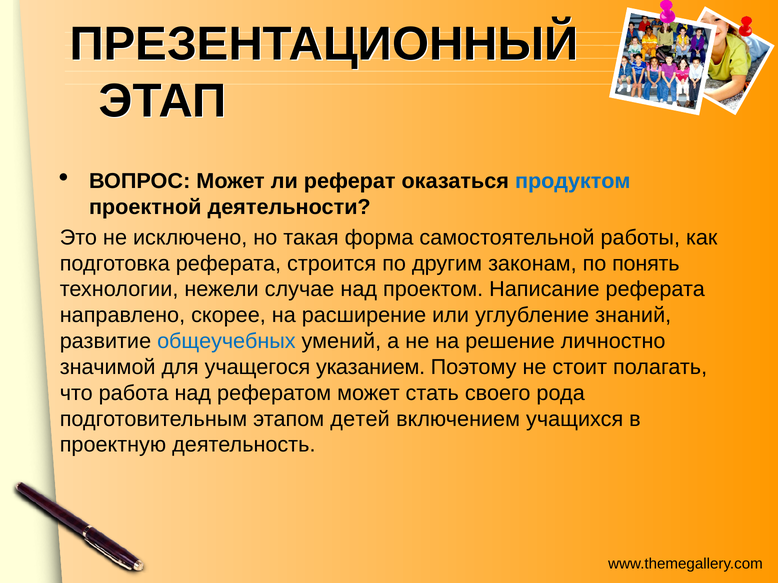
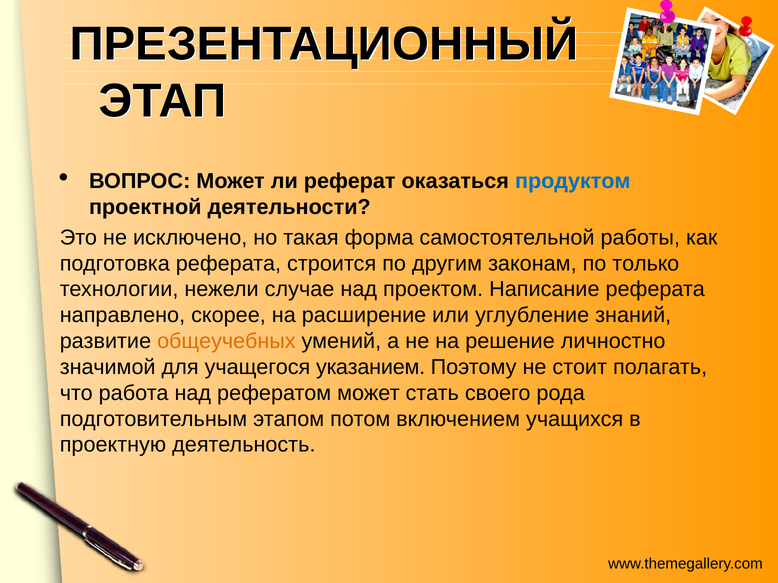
понять: понять -> только
общеучебных colour: blue -> orange
детей: детей -> потом
